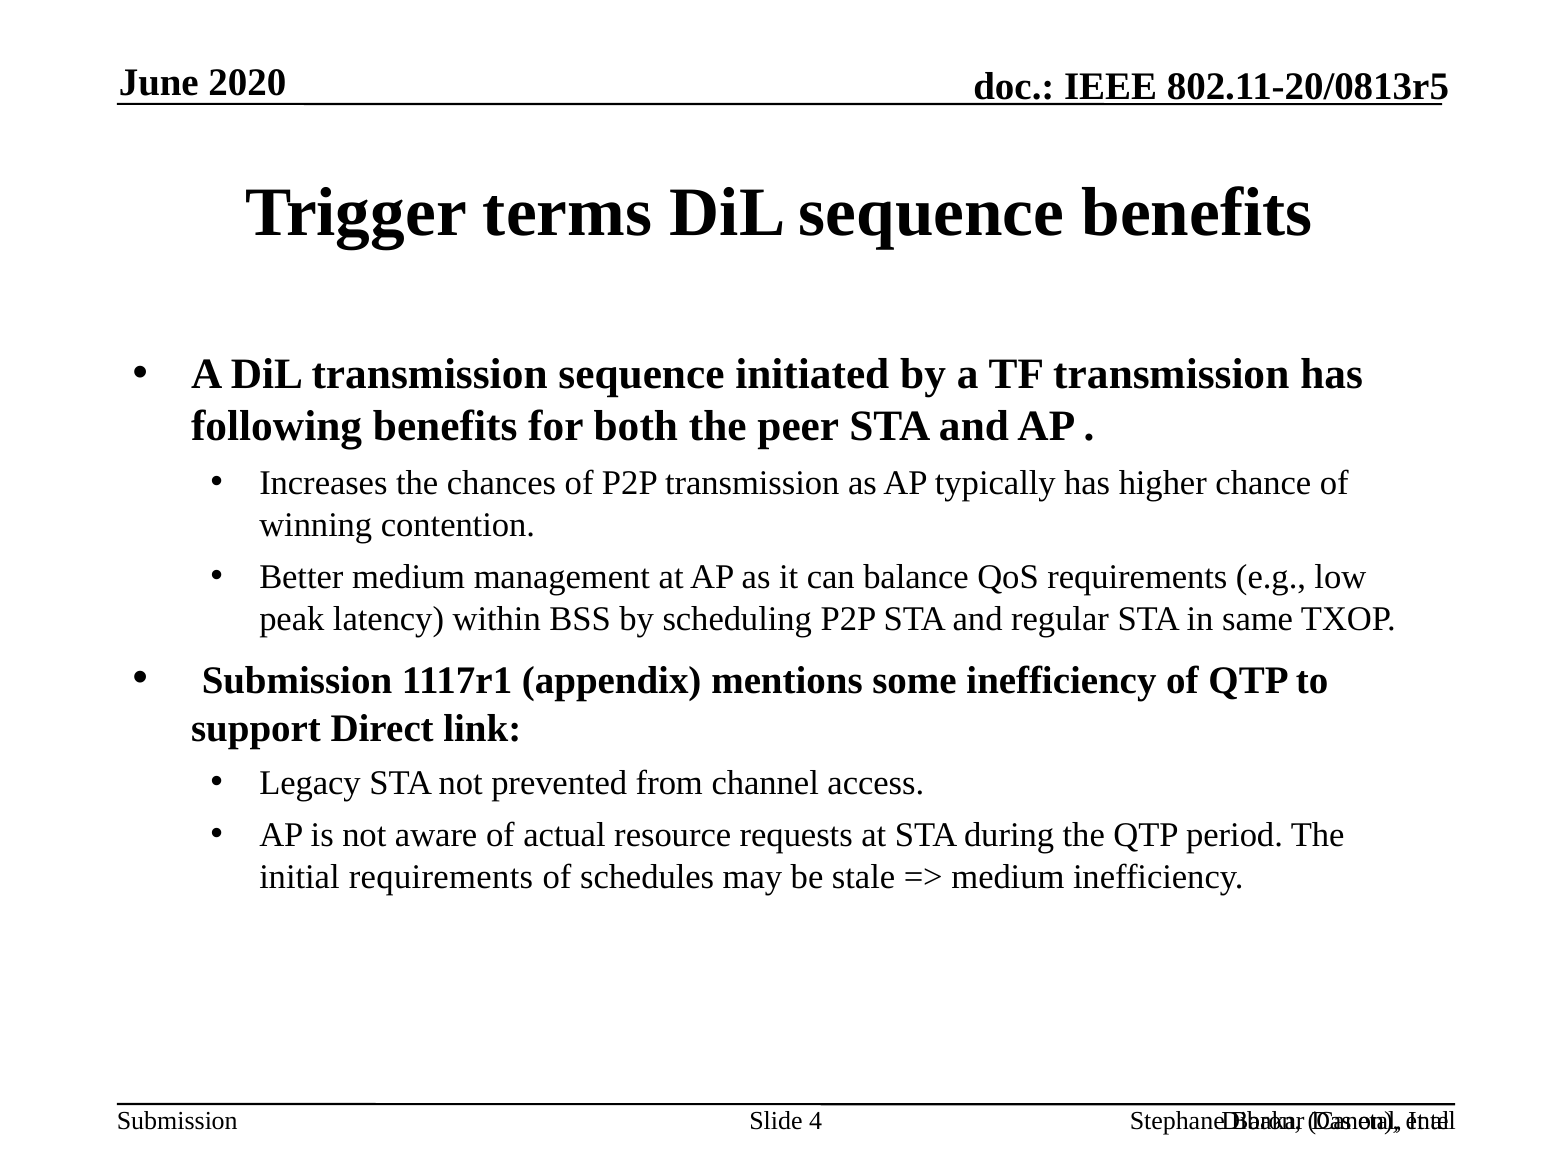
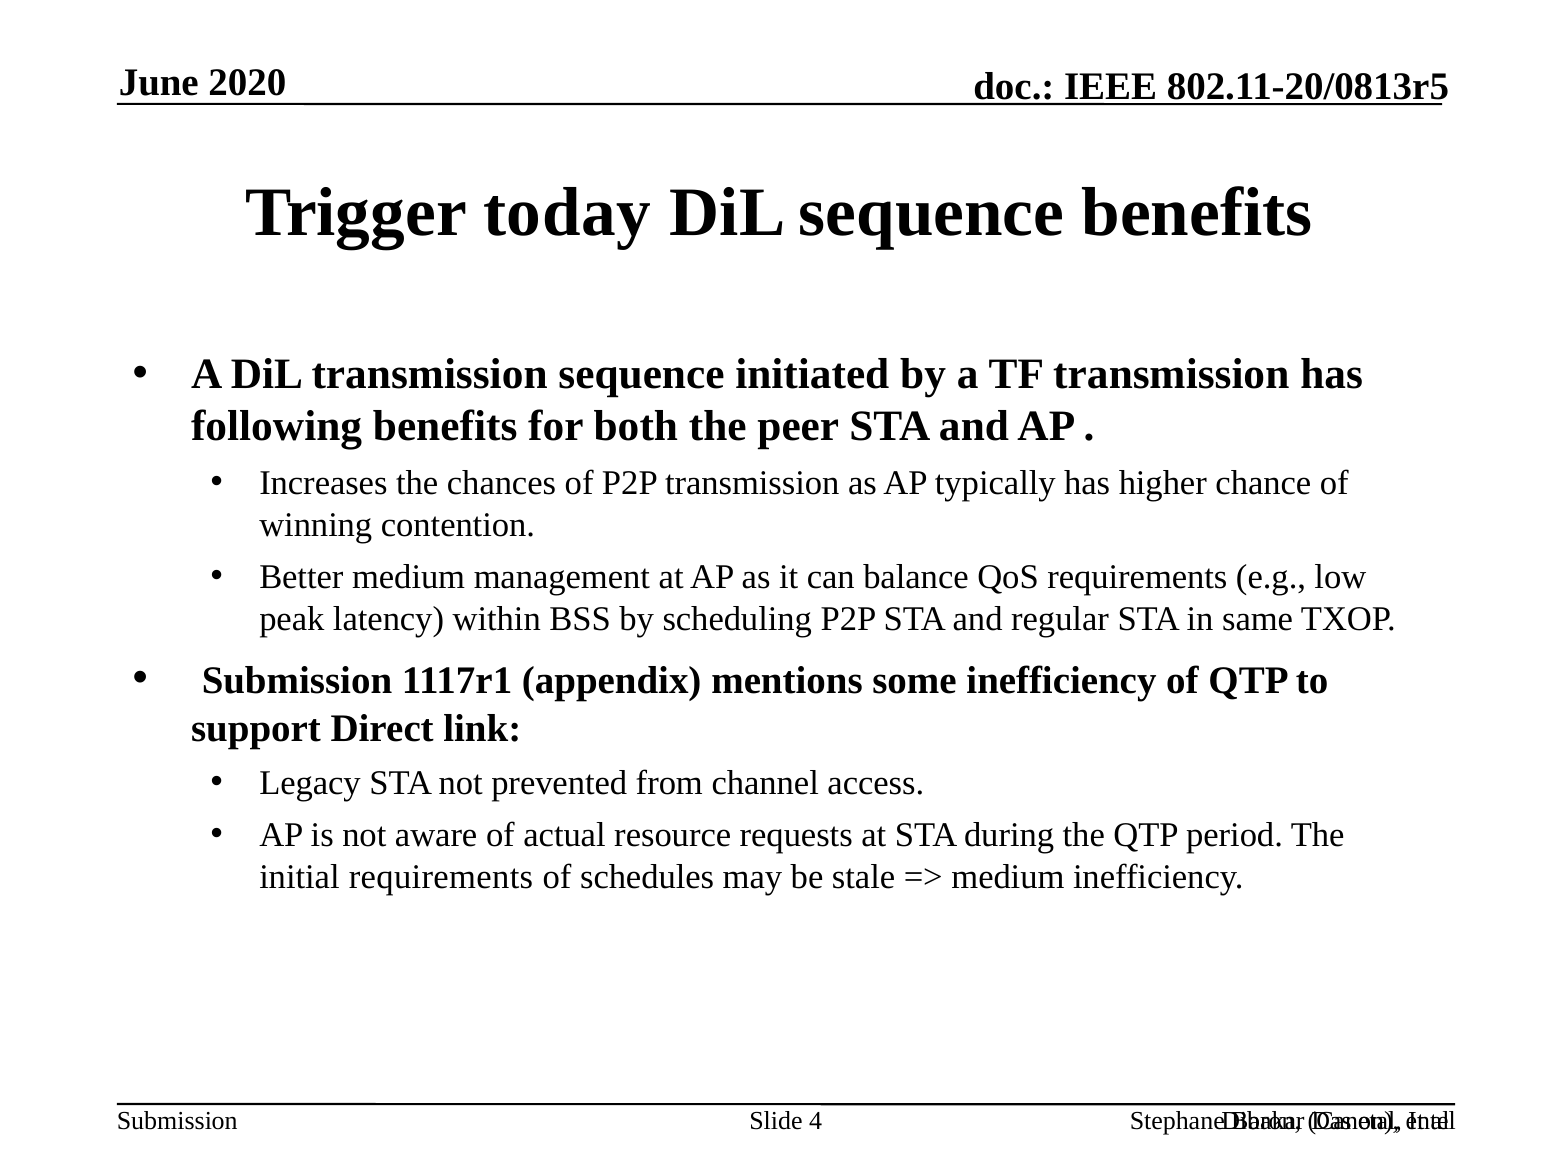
terms: terms -> today
